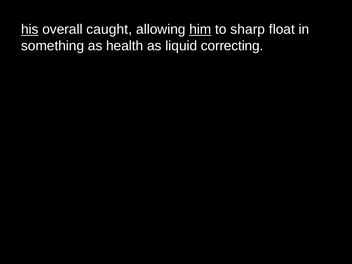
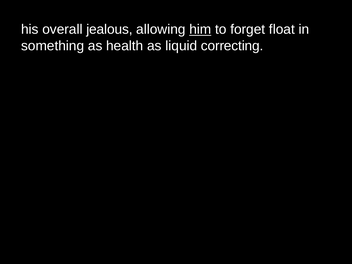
his underline: present -> none
caught: caught -> jealous
sharp: sharp -> forget
